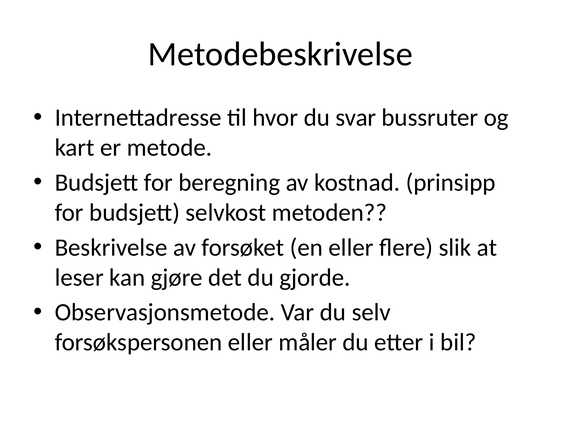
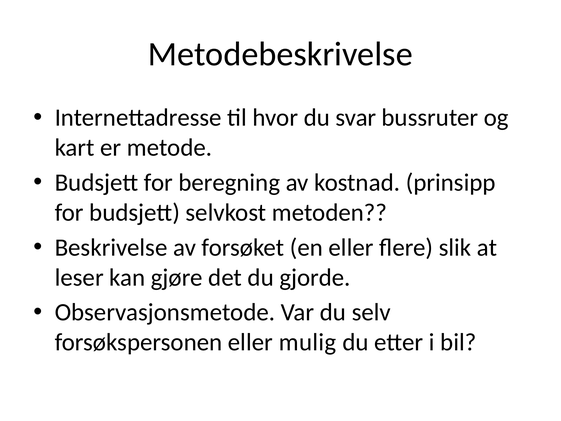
måler: måler -> mulig
